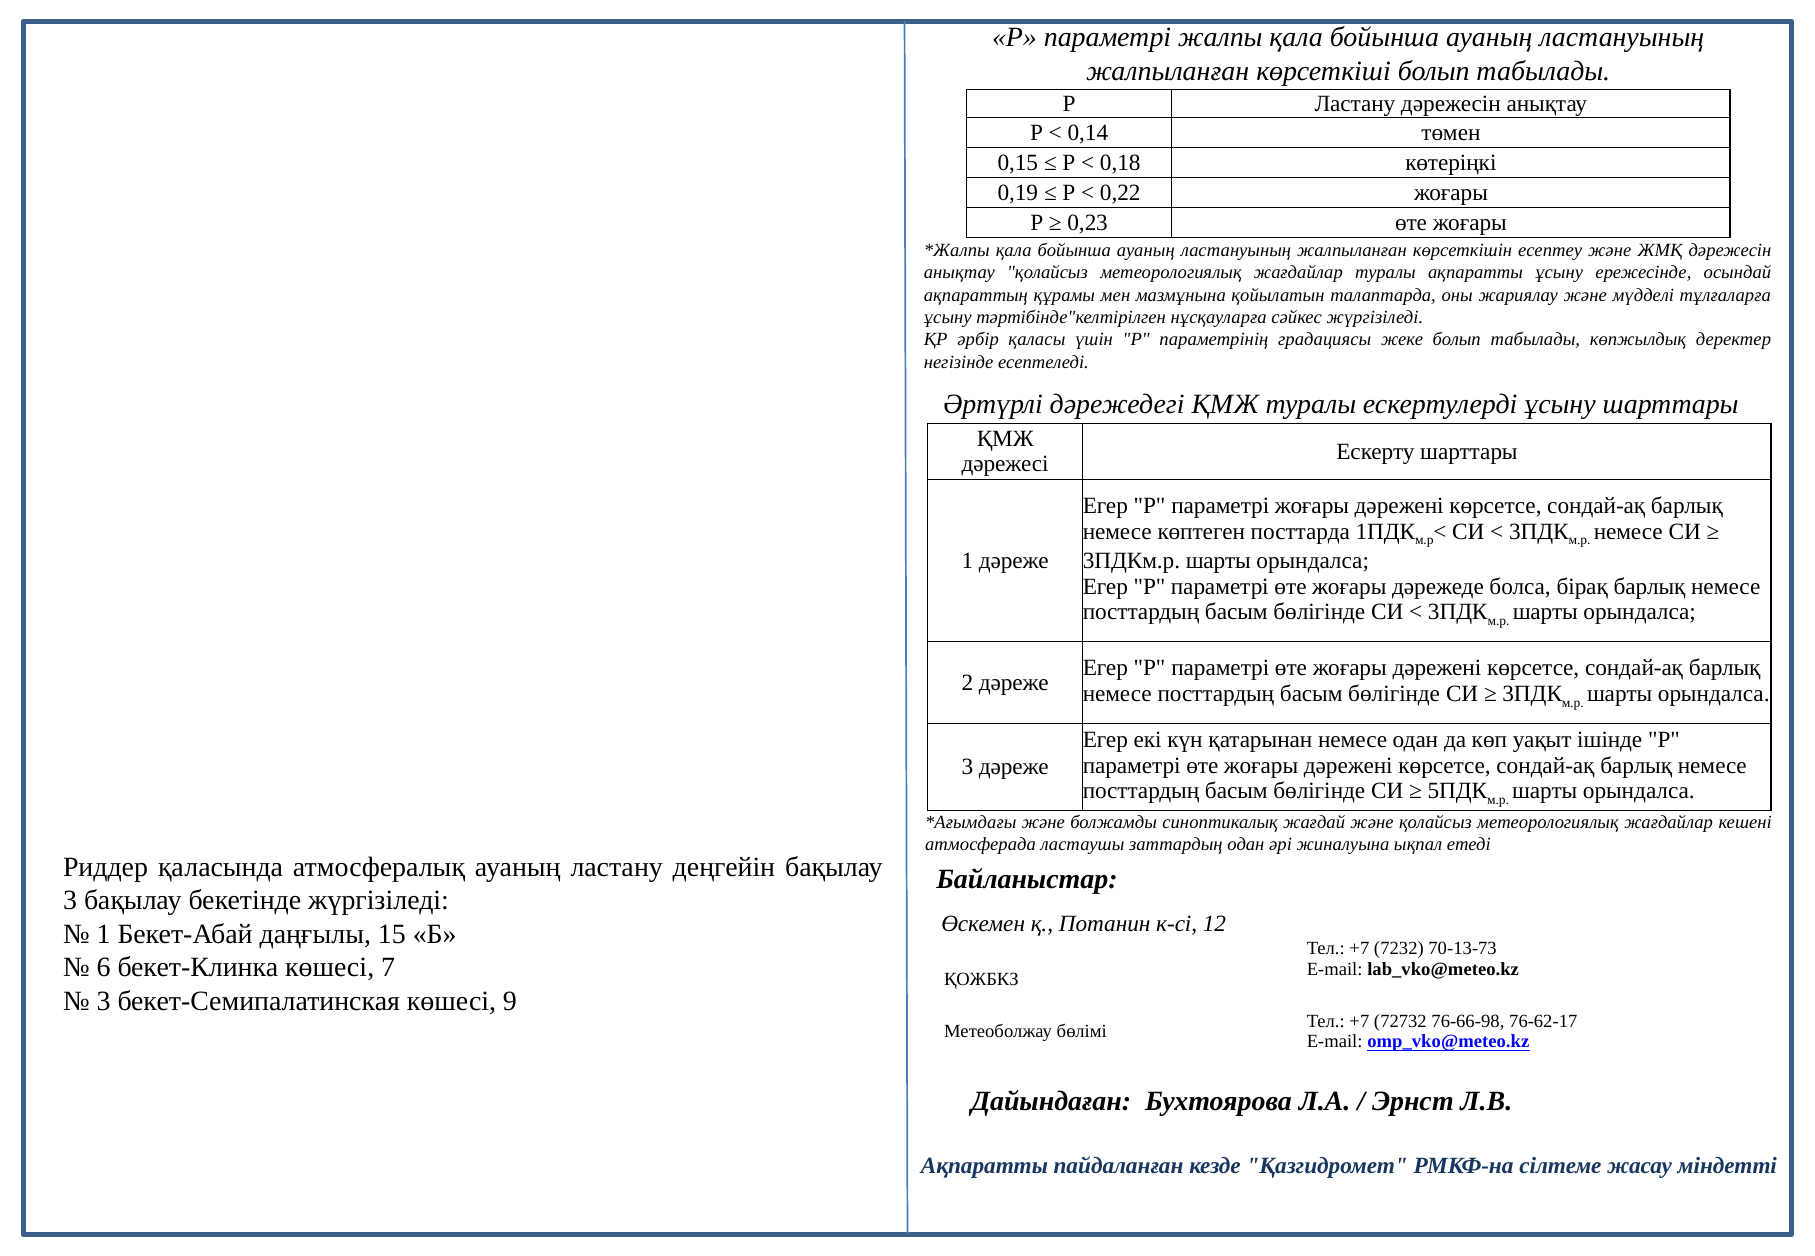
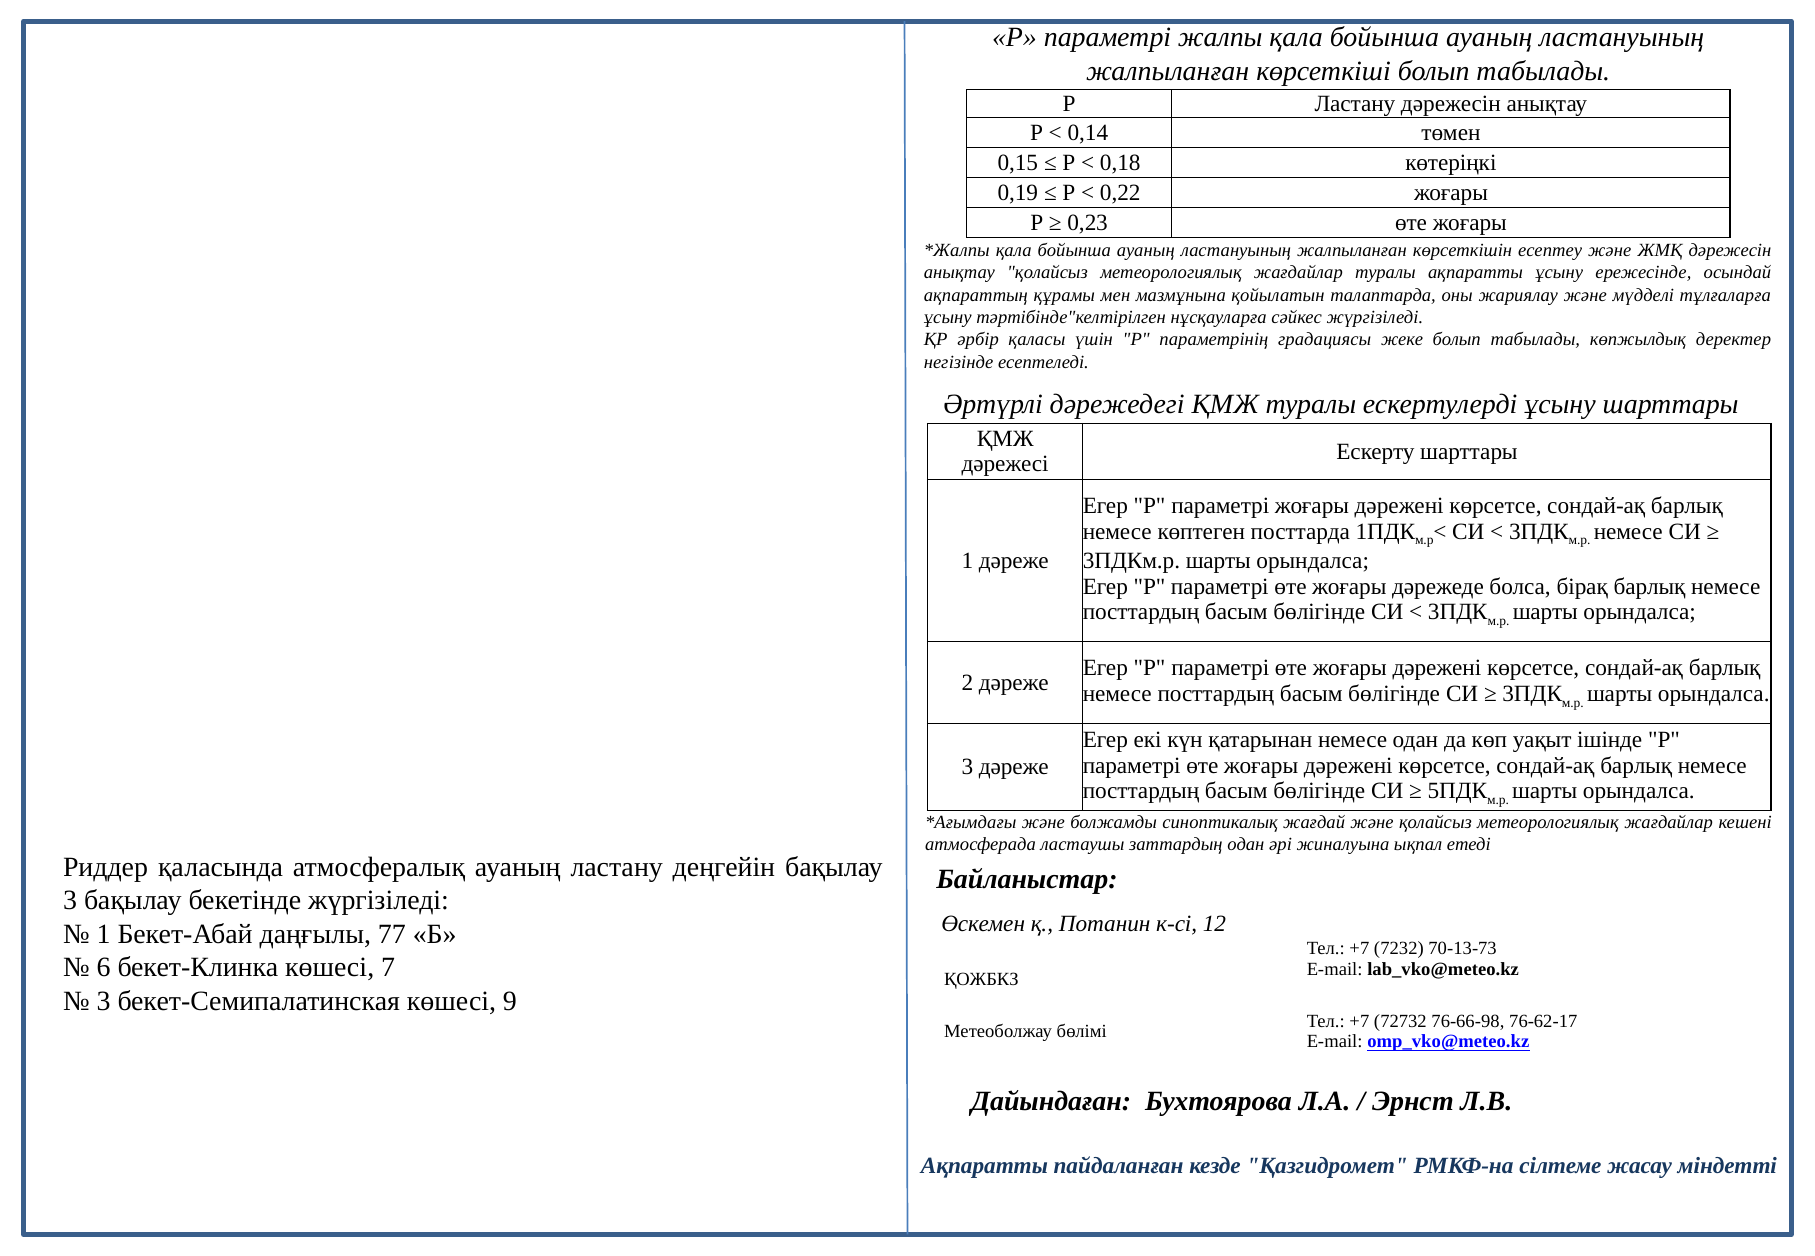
15: 15 -> 77
